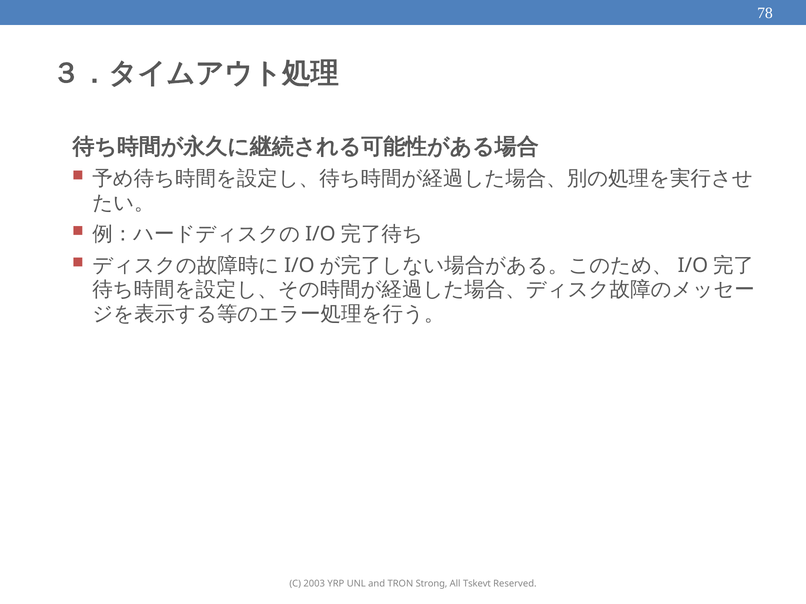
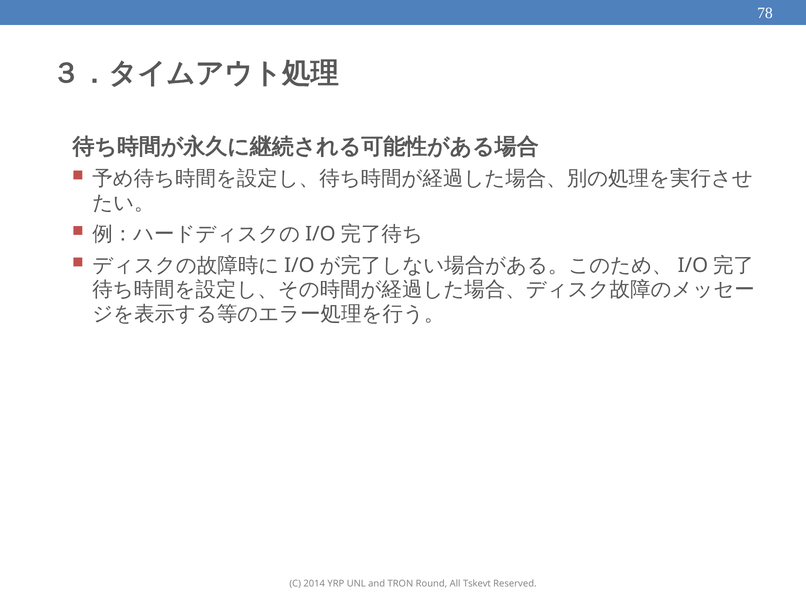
2003: 2003 -> 2014
Strong: Strong -> Round
